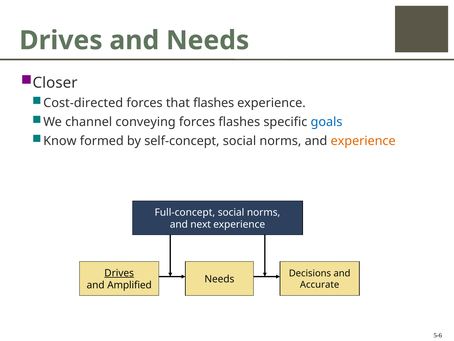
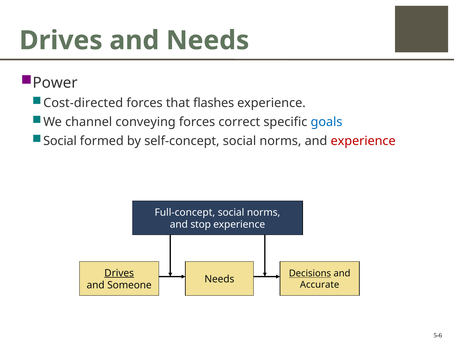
Closer: Closer -> Power
forces flashes: flashes -> correct
Know at (60, 141): Know -> Social
experience at (363, 141) colour: orange -> red
next: next -> stop
Decisions underline: none -> present
Amplified: Amplified -> Someone
